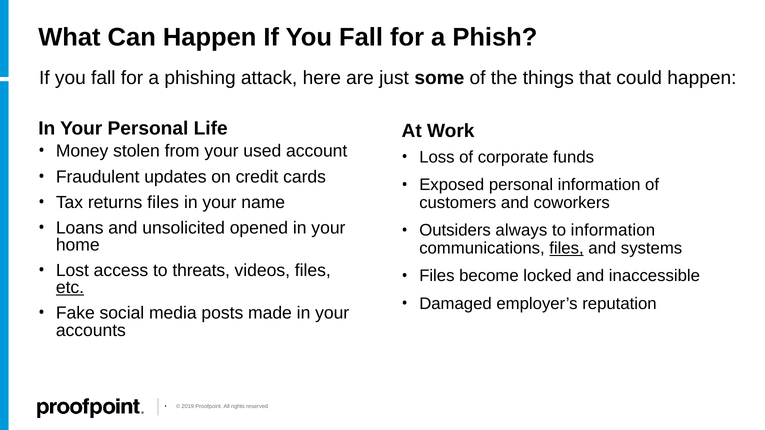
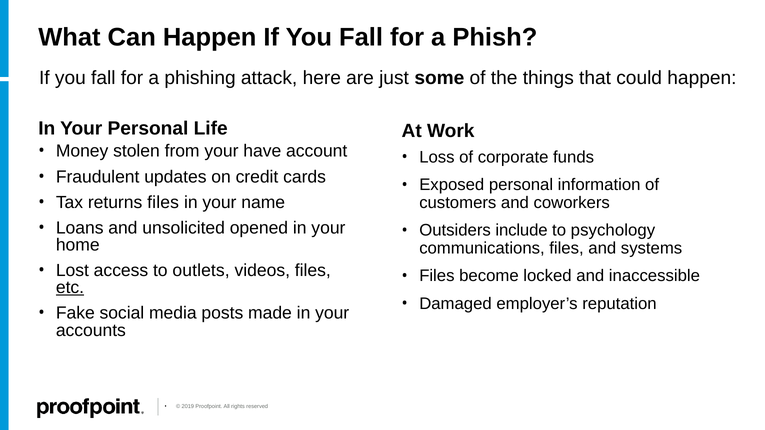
used: used -> have
always: always -> include
to information: information -> psychology
files at (566, 249) underline: present -> none
threats: threats -> outlets
